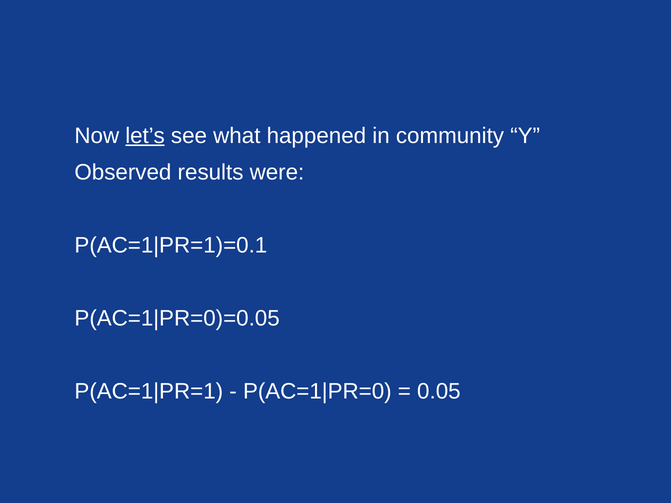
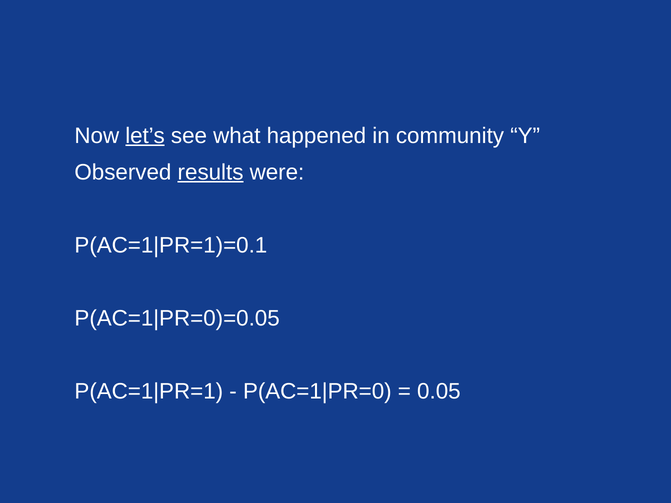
results underline: none -> present
